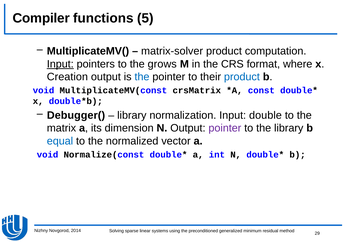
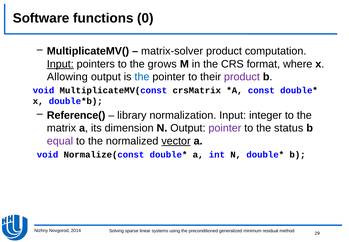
Compiler: Compiler -> Software
5: 5 -> 0
Creation: Creation -> Allowing
product at (242, 77) colour: blue -> purple
Debugger(: Debugger( -> Reference(
double: double -> integer
the library: library -> status
equal colour: blue -> purple
vector underline: none -> present
